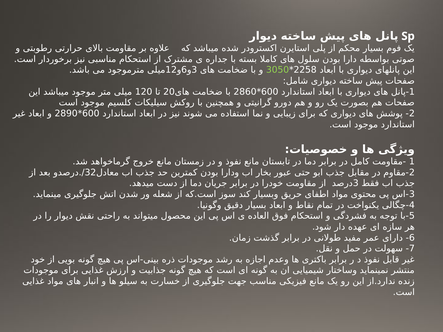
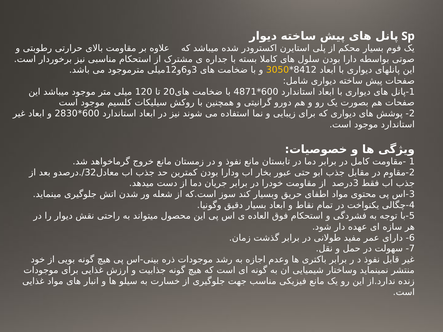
3050 colour: light green -> yellow
2258: 2258 -> 8412
2860: 2860 -> 4871
2890: 2890 -> 2830
